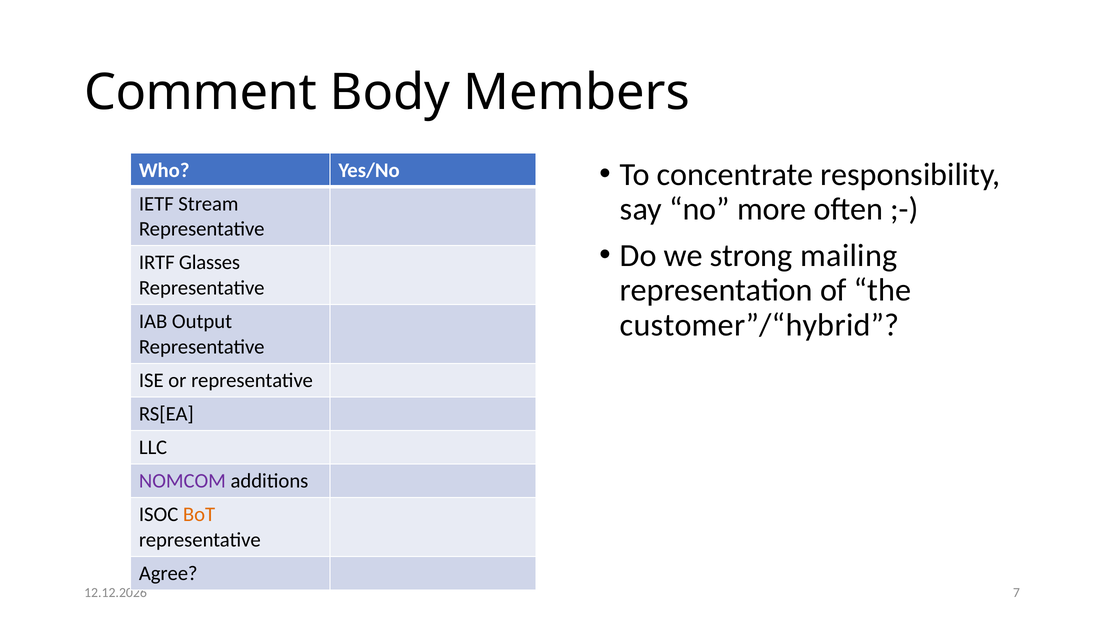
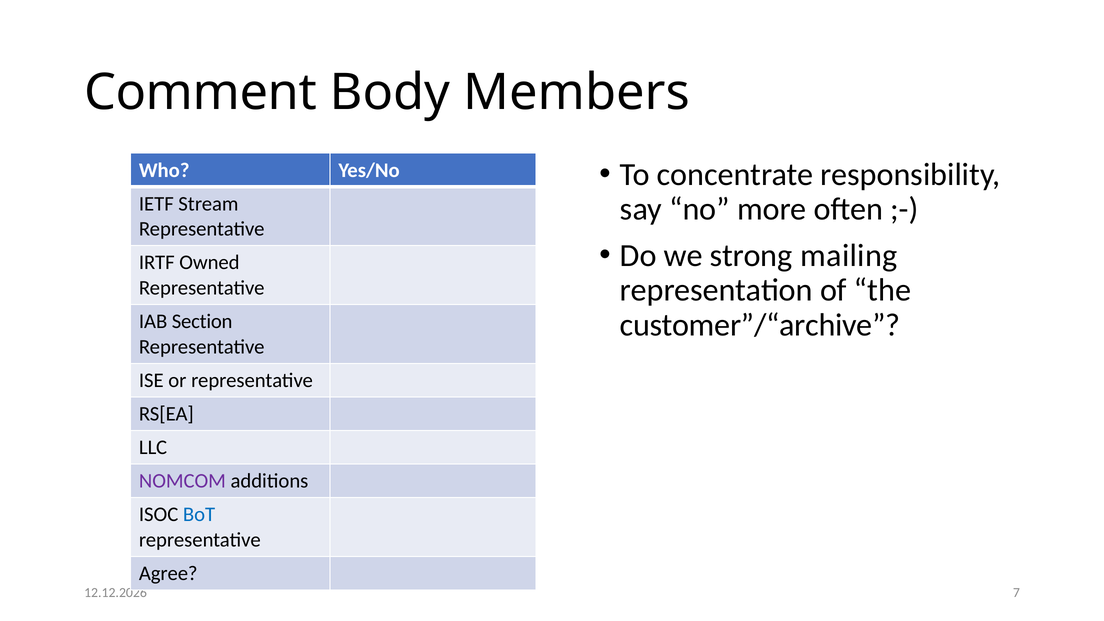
Glasses: Glasses -> Owned
customer”/“hybrid: customer”/“hybrid -> customer”/“archive
Output: Output -> Section
BoT colour: orange -> blue
